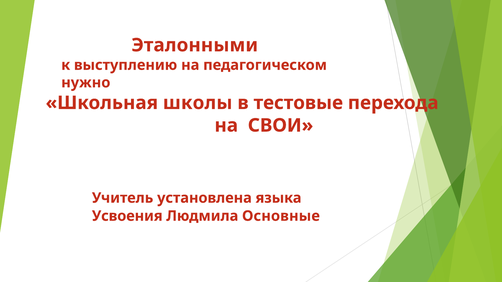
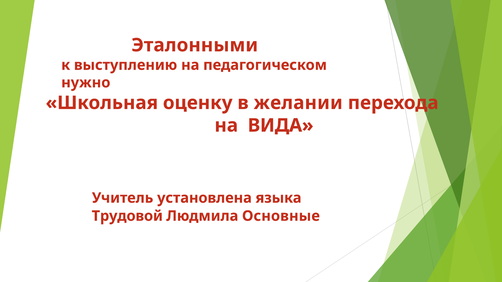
школы: школы -> оценку
тестовые: тестовые -> желании
СВОИ: СВОИ -> ВИДА
Усвоения: Усвоения -> Трудовой
